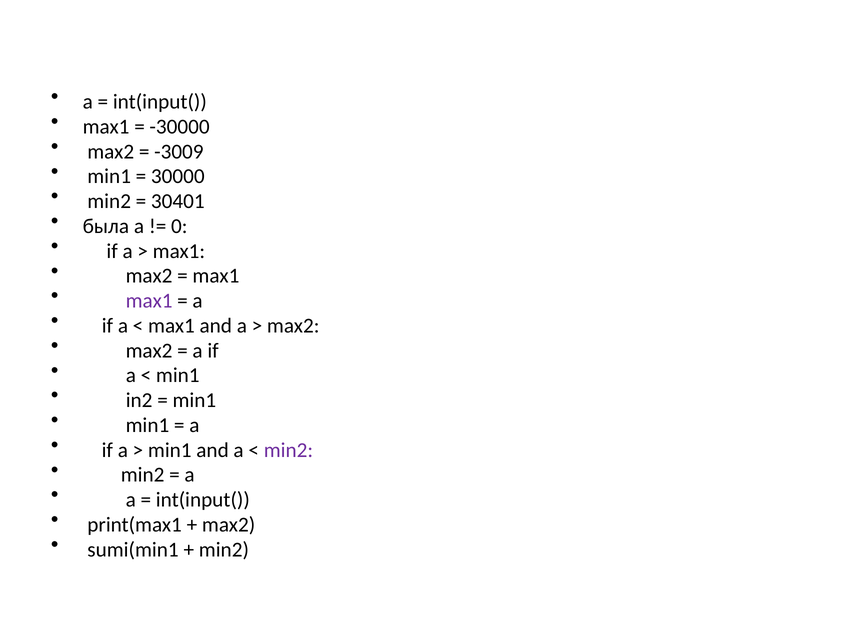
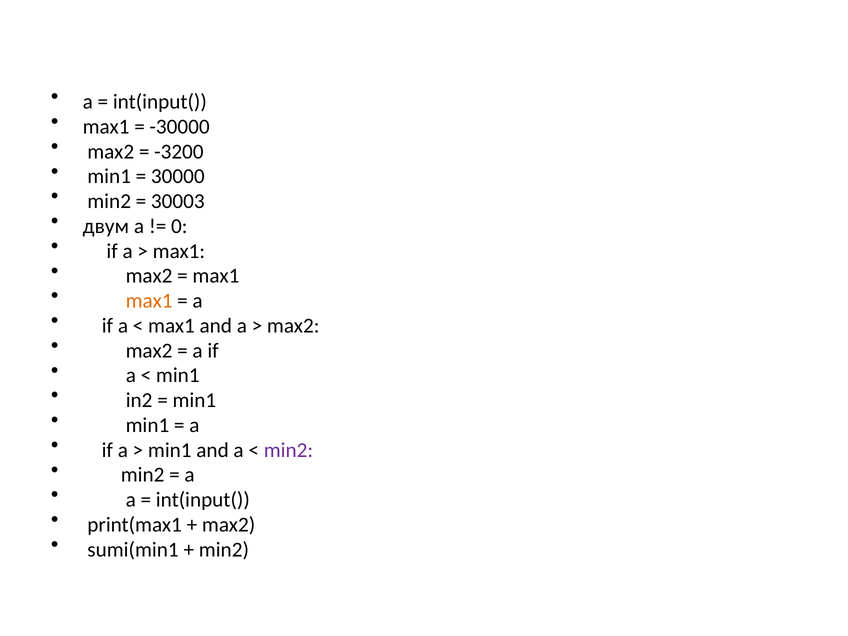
-3009: -3009 -> -3200
30401: 30401 -> 30003
была: была -> двум
max1 at (149, 301) colour: purple -> orange
